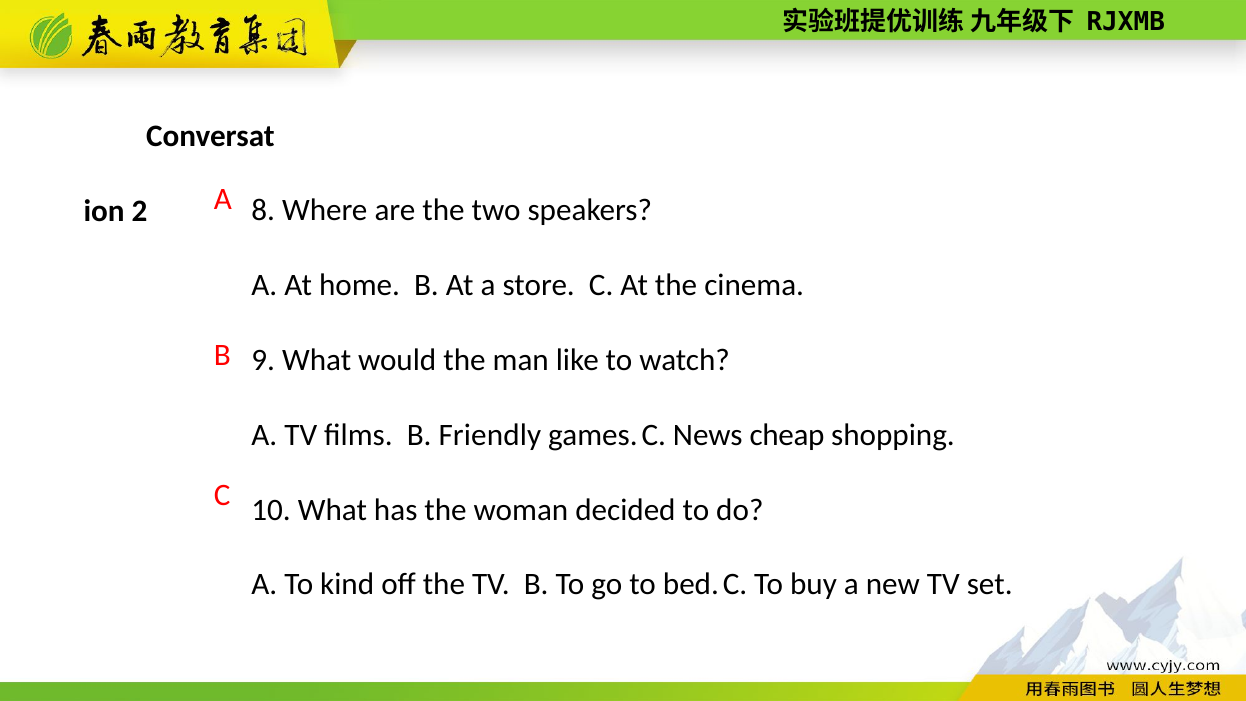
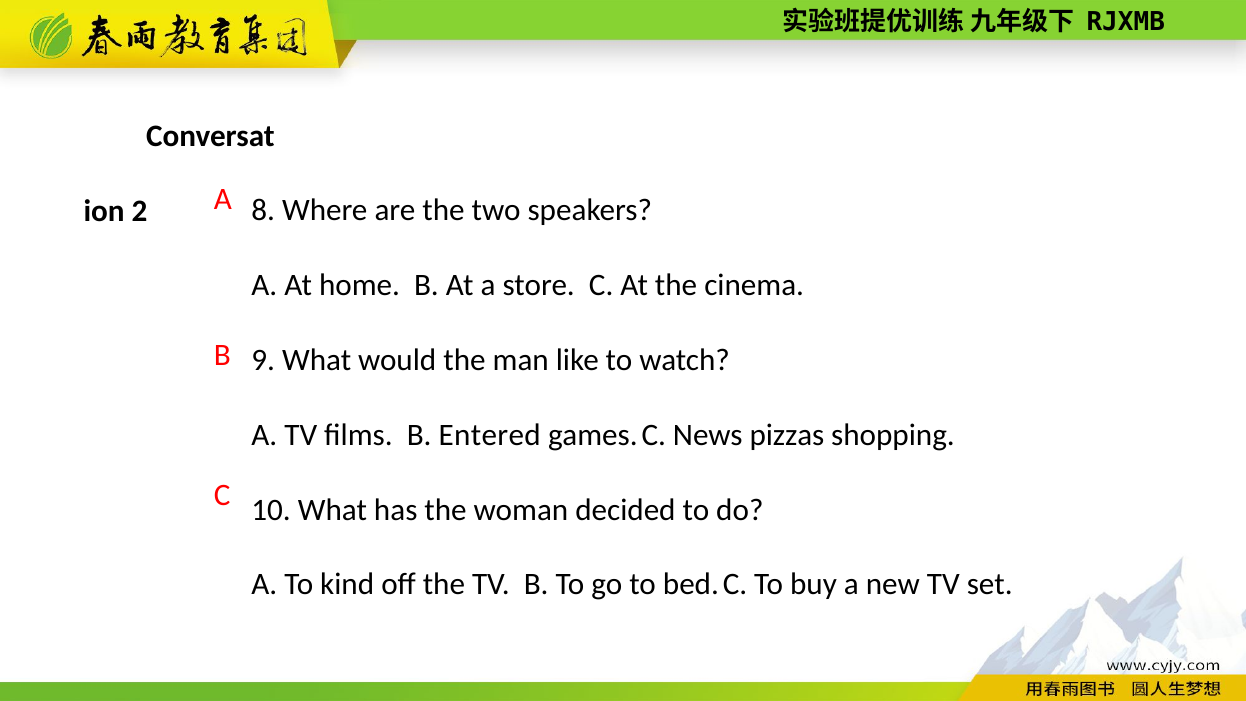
Friendly: Friendly -> Entered
cheap: cheap -> pizzas
